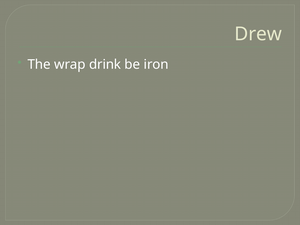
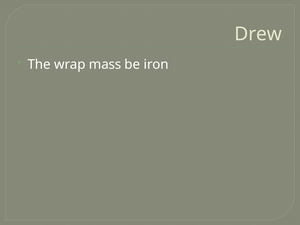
drink: drink -> mass
